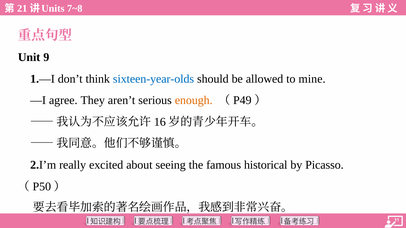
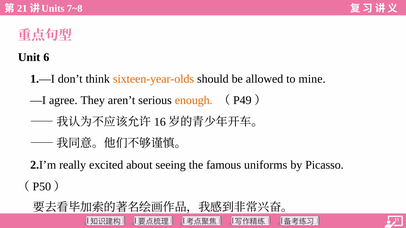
9: 9 -> 6
sixteen-year-olds colour: blue -> orange
historical: historical -> uniforms
